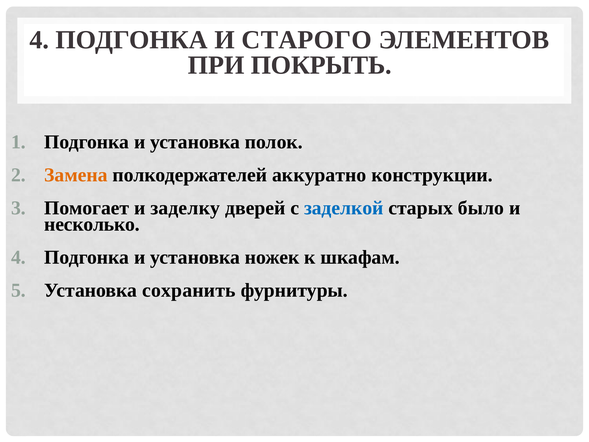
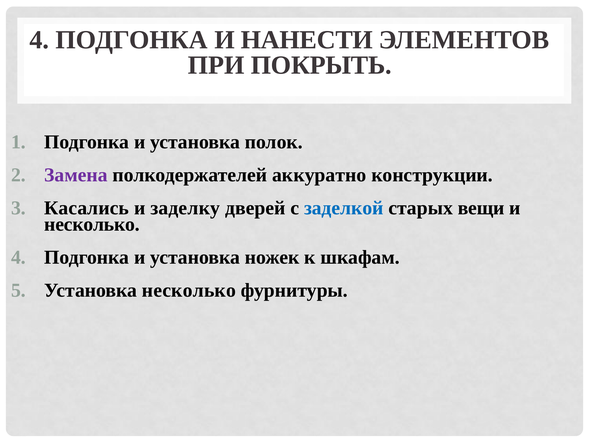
СТАРОГО: СТАРОГО -> НАНЕСТИ
Замена colour: orange -> purple
Помогает: Помогает -> Касались
было: было -> вещи
Установка сохранить: сохранить -> несколько
